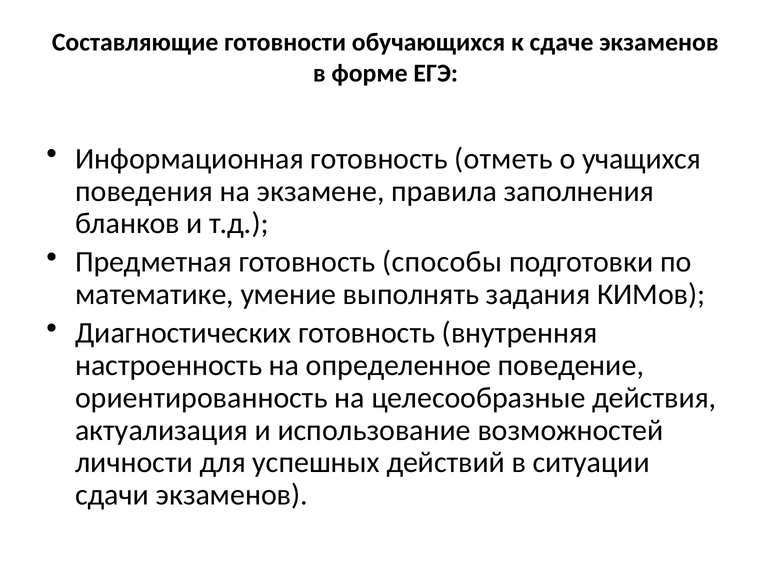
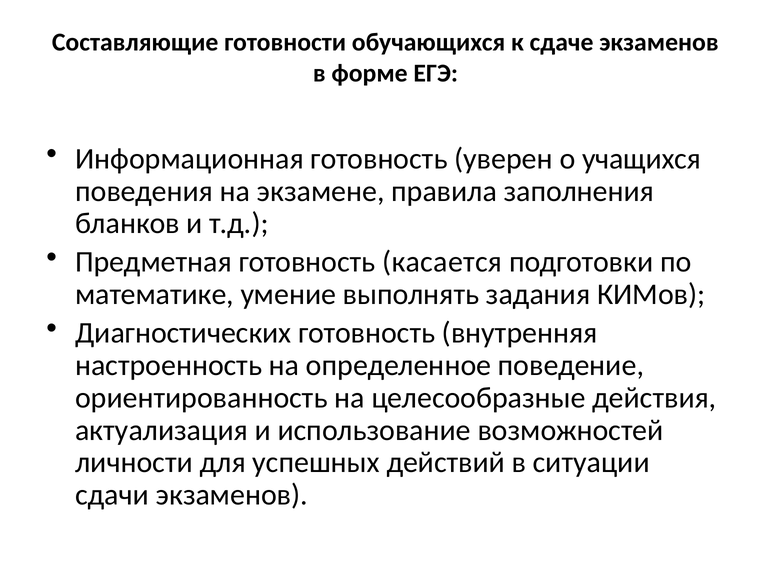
отметь: отметь -> уверен
способы: способы -> касается
